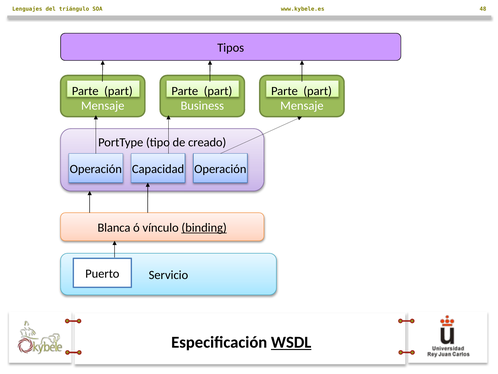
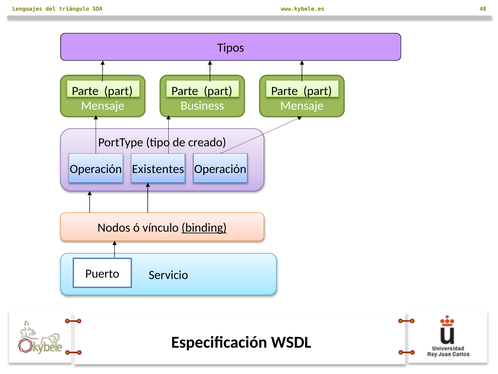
Capacidad: Capacidad -> Existentes
Blanca: Blanca -> Nodos
WSDL underline: present -> none
